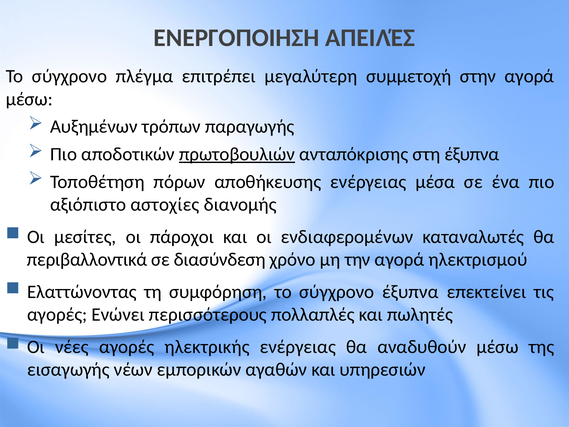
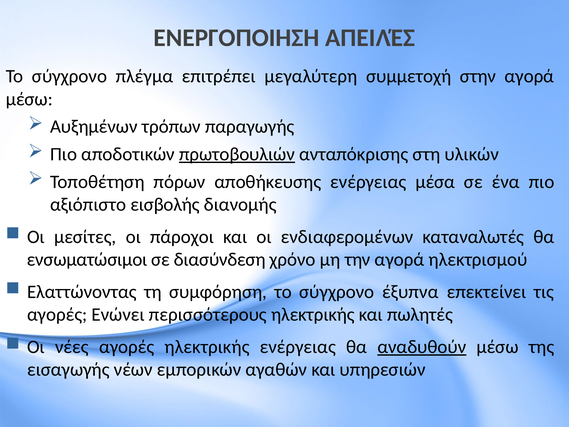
στη έξυπνα: έξυπνα -> υλικών
αστοχίες: αστοχίες -> εισβολής
περιβαλλοντικά: περιβαλλοντικά -> ενσωματώσιμοι
περισσότερους πολλαπλές: πολλαπλές -> ηλεκτρικής
αναδυθούν underline: none -> present
